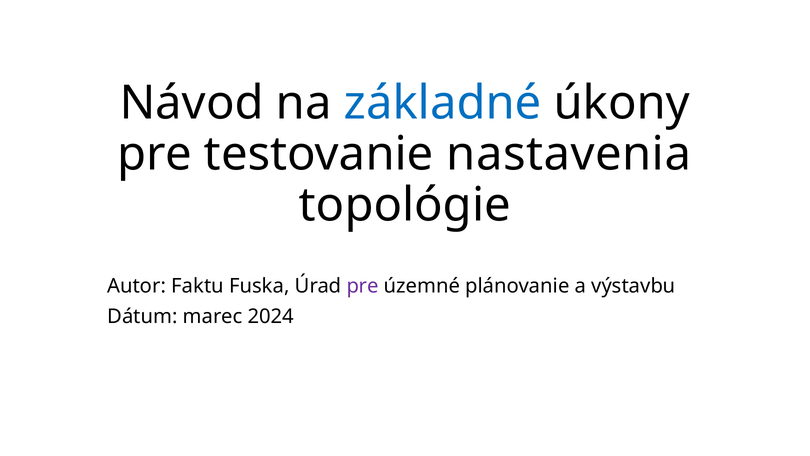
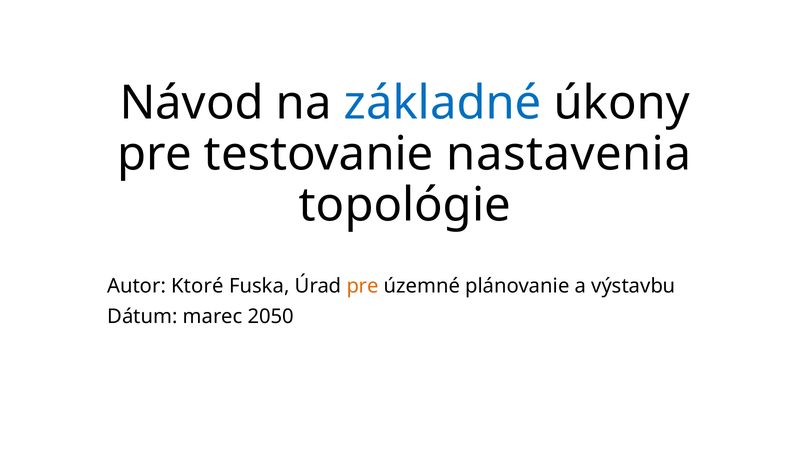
Faktu: Faktu -> Ktoré
pre at (363, 286) colour: purple -> orange
2024: 2024 -> 2050
